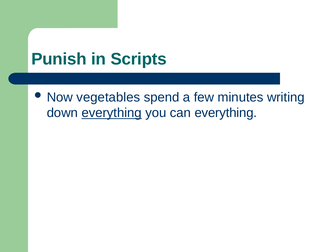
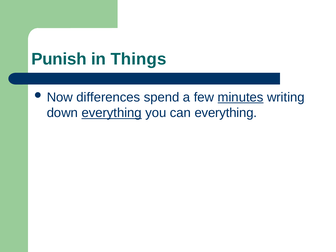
Scripts: Scripts -> Things
vegetables: vegetables -> differences
minutes underline: none -> present
